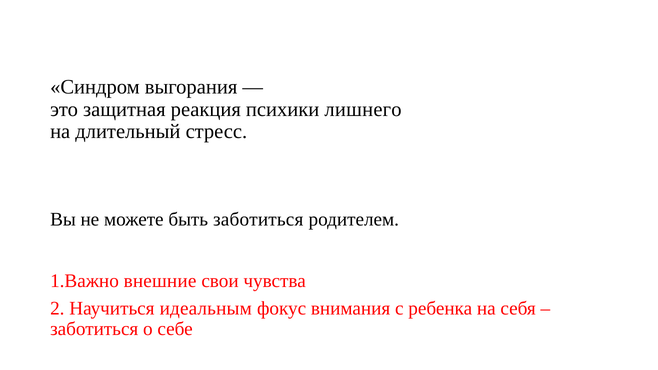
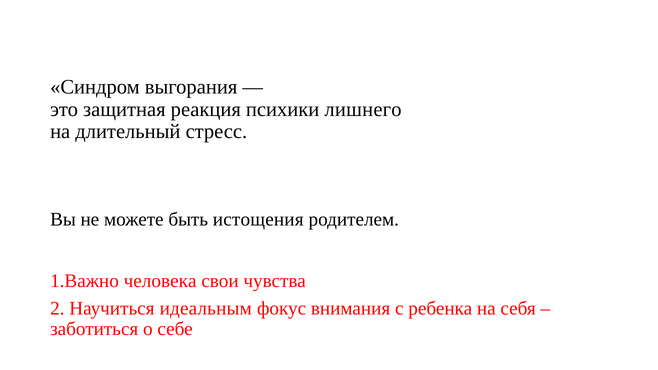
быть заботиться: заботиться -> истощения
внешние: внешние -> человека
